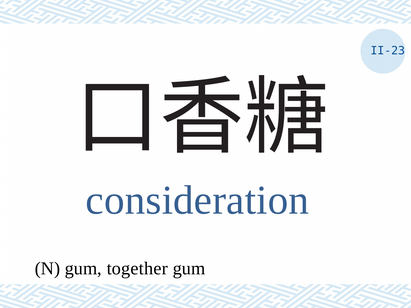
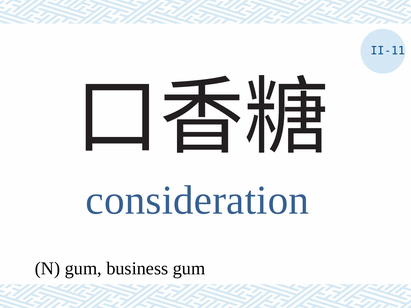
II-23: II-23 -> II-11
together: together -> business
